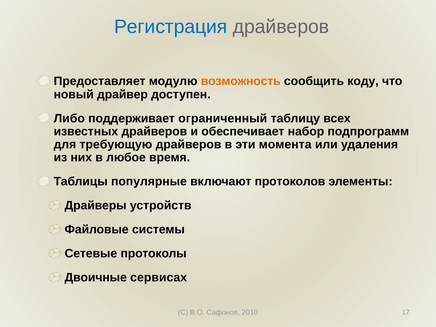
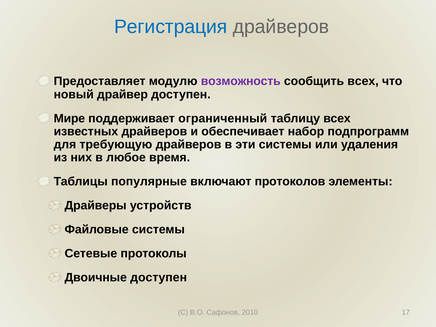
возможность colour: orange -> purple
сообщить коду: коду -> всех
Либо: Либо -> Мире
эти момента: момента -> системы
Двоичные сервисах: сервисах -> доступен
